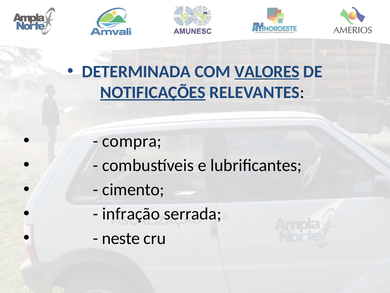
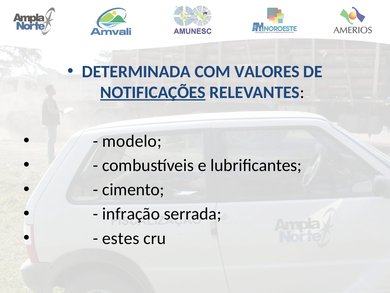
VALORES underline: present -> none
compra: compra -> modelo
neste: neste -> estes
